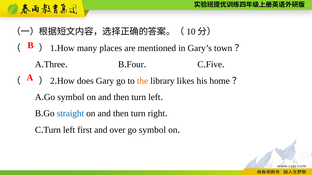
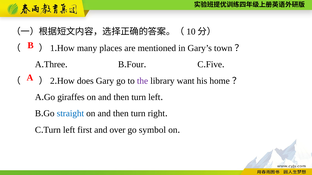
the colour: orange -> purple
likes: likes -> want
symbol at (71, 97): symbol -> giraffes
